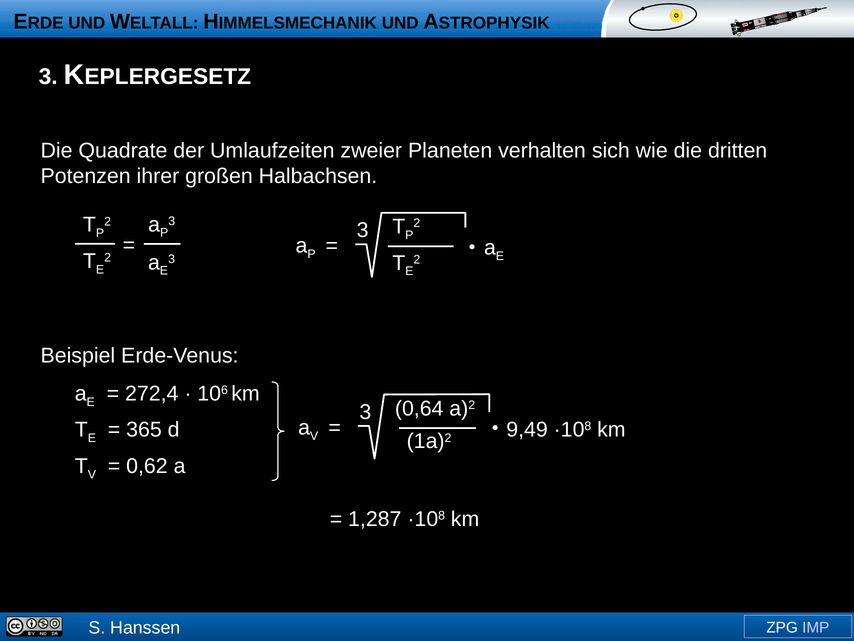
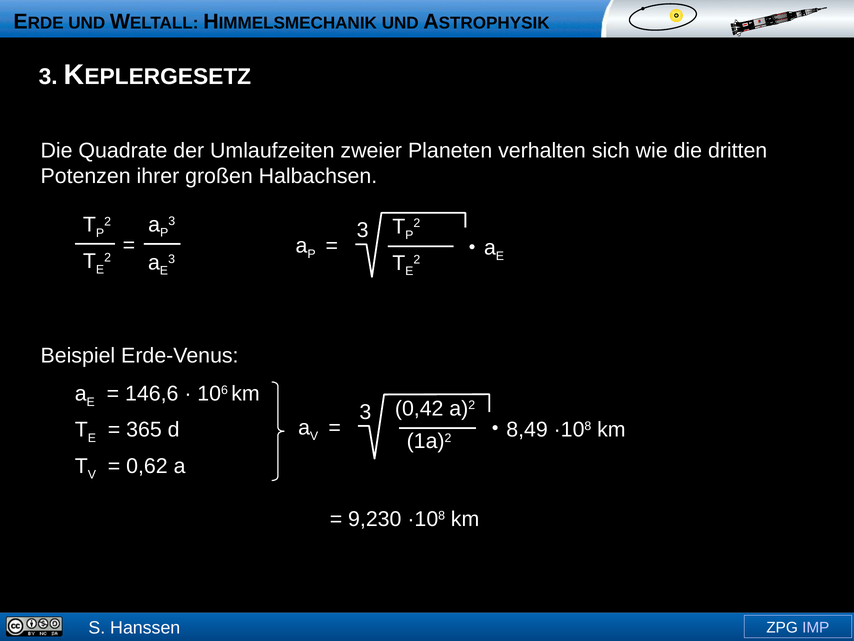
272,4: 272,4 -> 146,6
0,64: 0,64 -> 0,42
9,49: 9,49 -> 8,49
1,287: 1,287 -> 9,230
